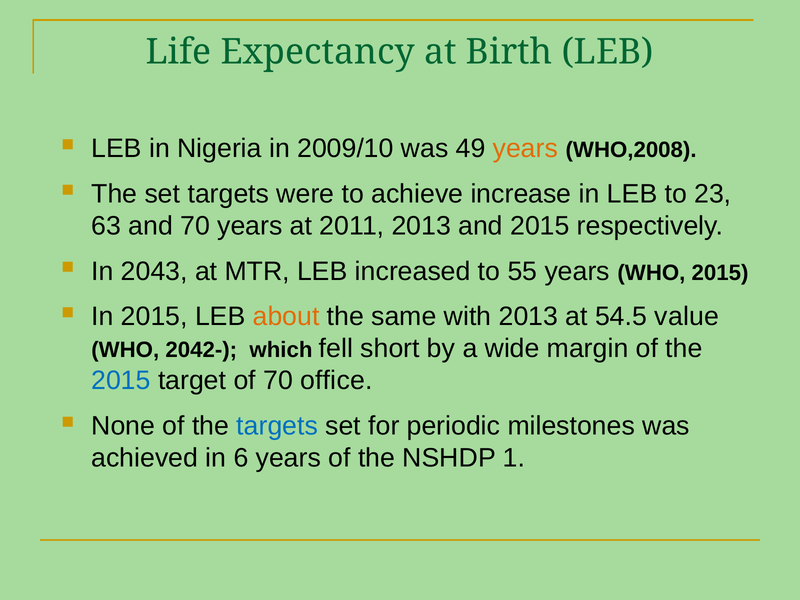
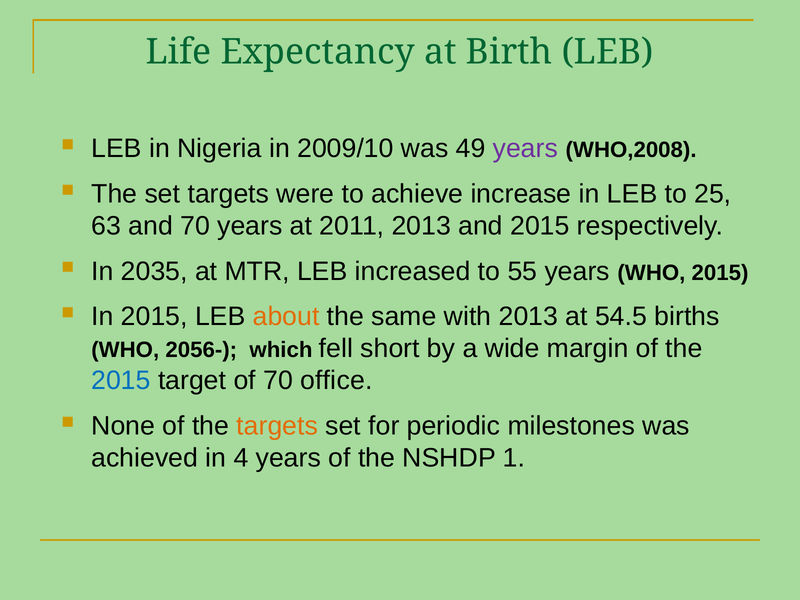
years at (525, 149) colour: orange -> purple
23: 23 -> 25
2043: 2043 -> 2035
value: value -> births
2042-: 2042- -> 2056-
targets at (277, 426) colour: blue -> orange
6: 6 -> 4
